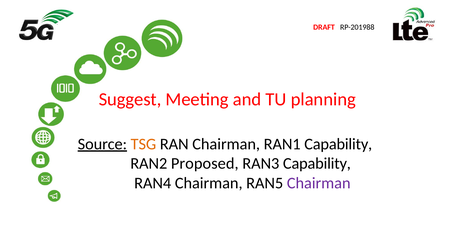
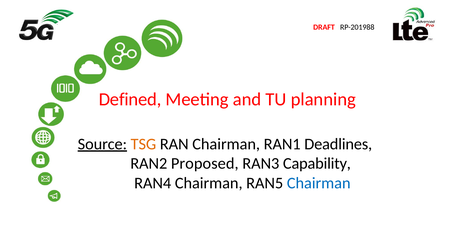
Suggest: Suggest -> Defined
RAN1 Capability: Capability -> Deadlines
Chairman at (319, 183) colour: purple -> blue
